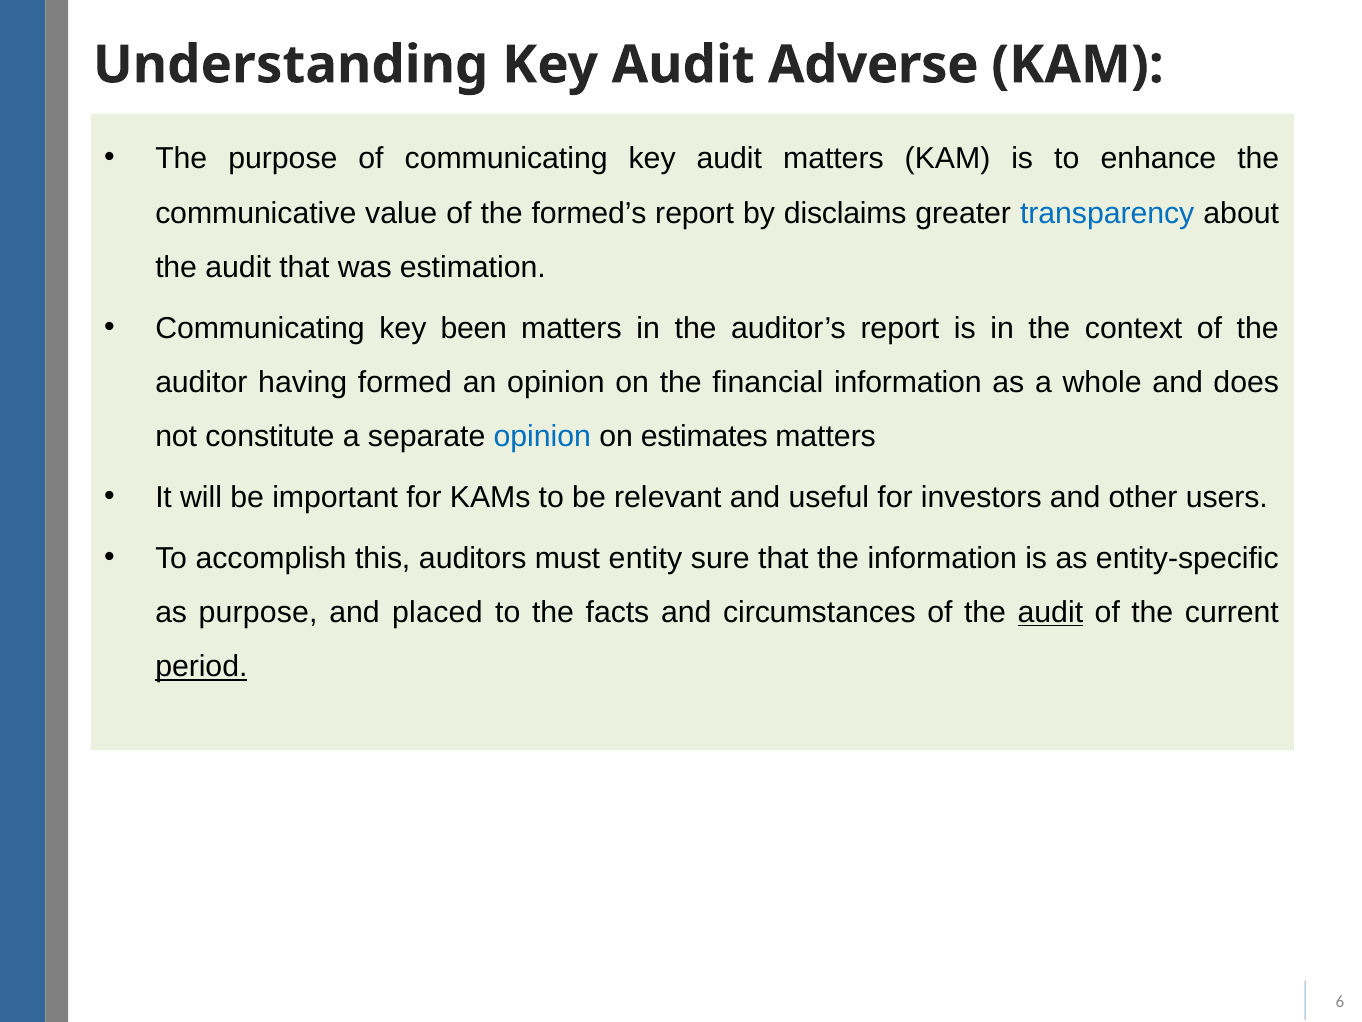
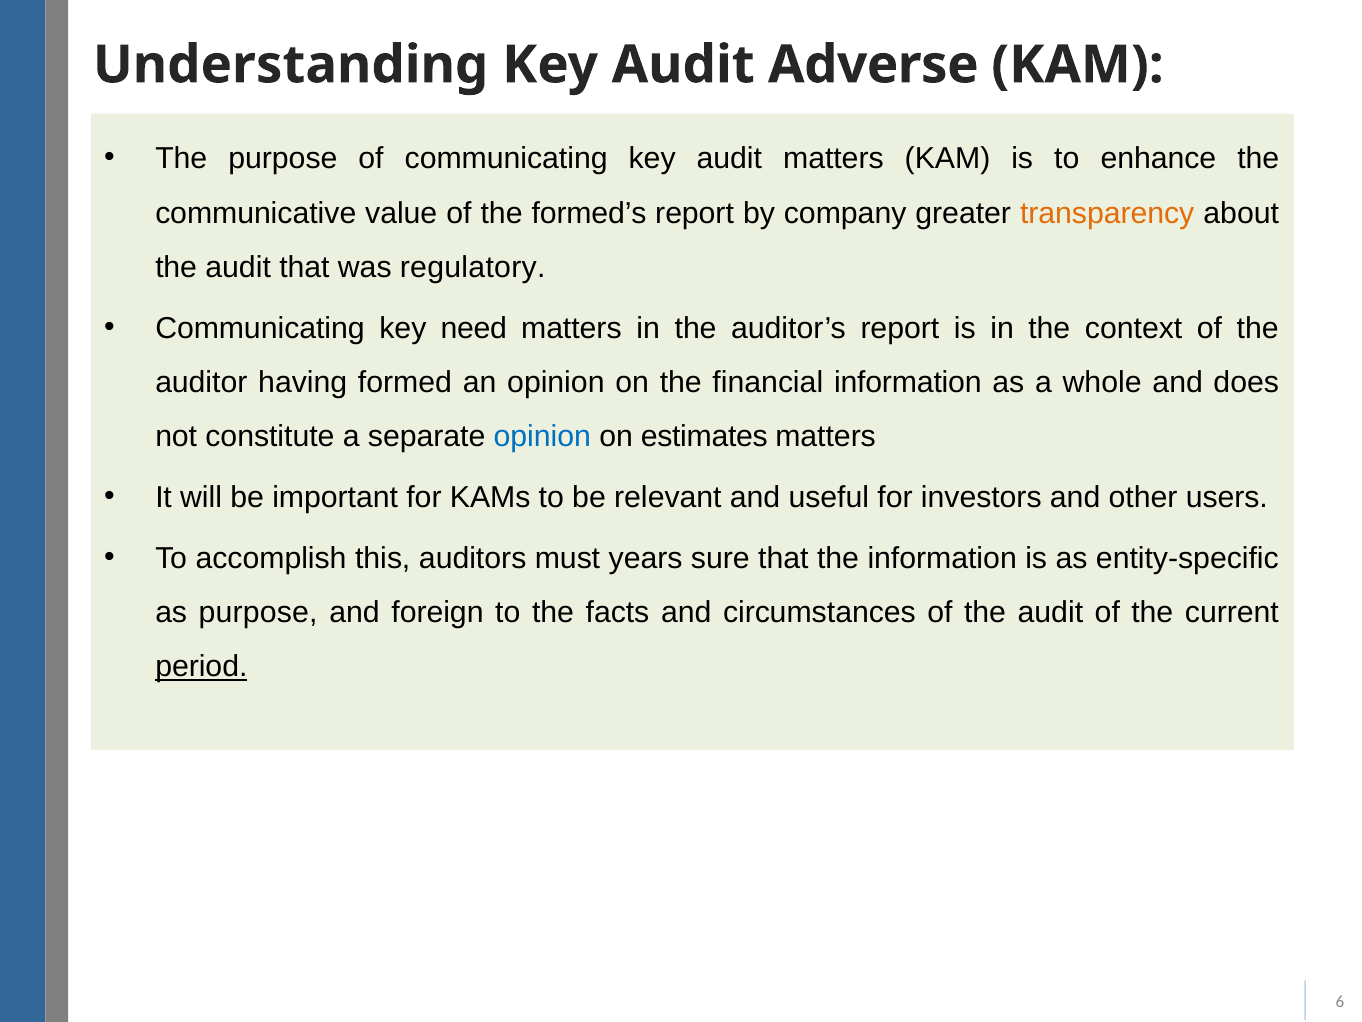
disclaims: disclaims -> company
transparency colour: blue -> orange
estimation: estimation -> regulatory
been: been -> need
entity: entity -> years
placed: placed -> foreign
audit at (1050, 612) underline: present -> none
